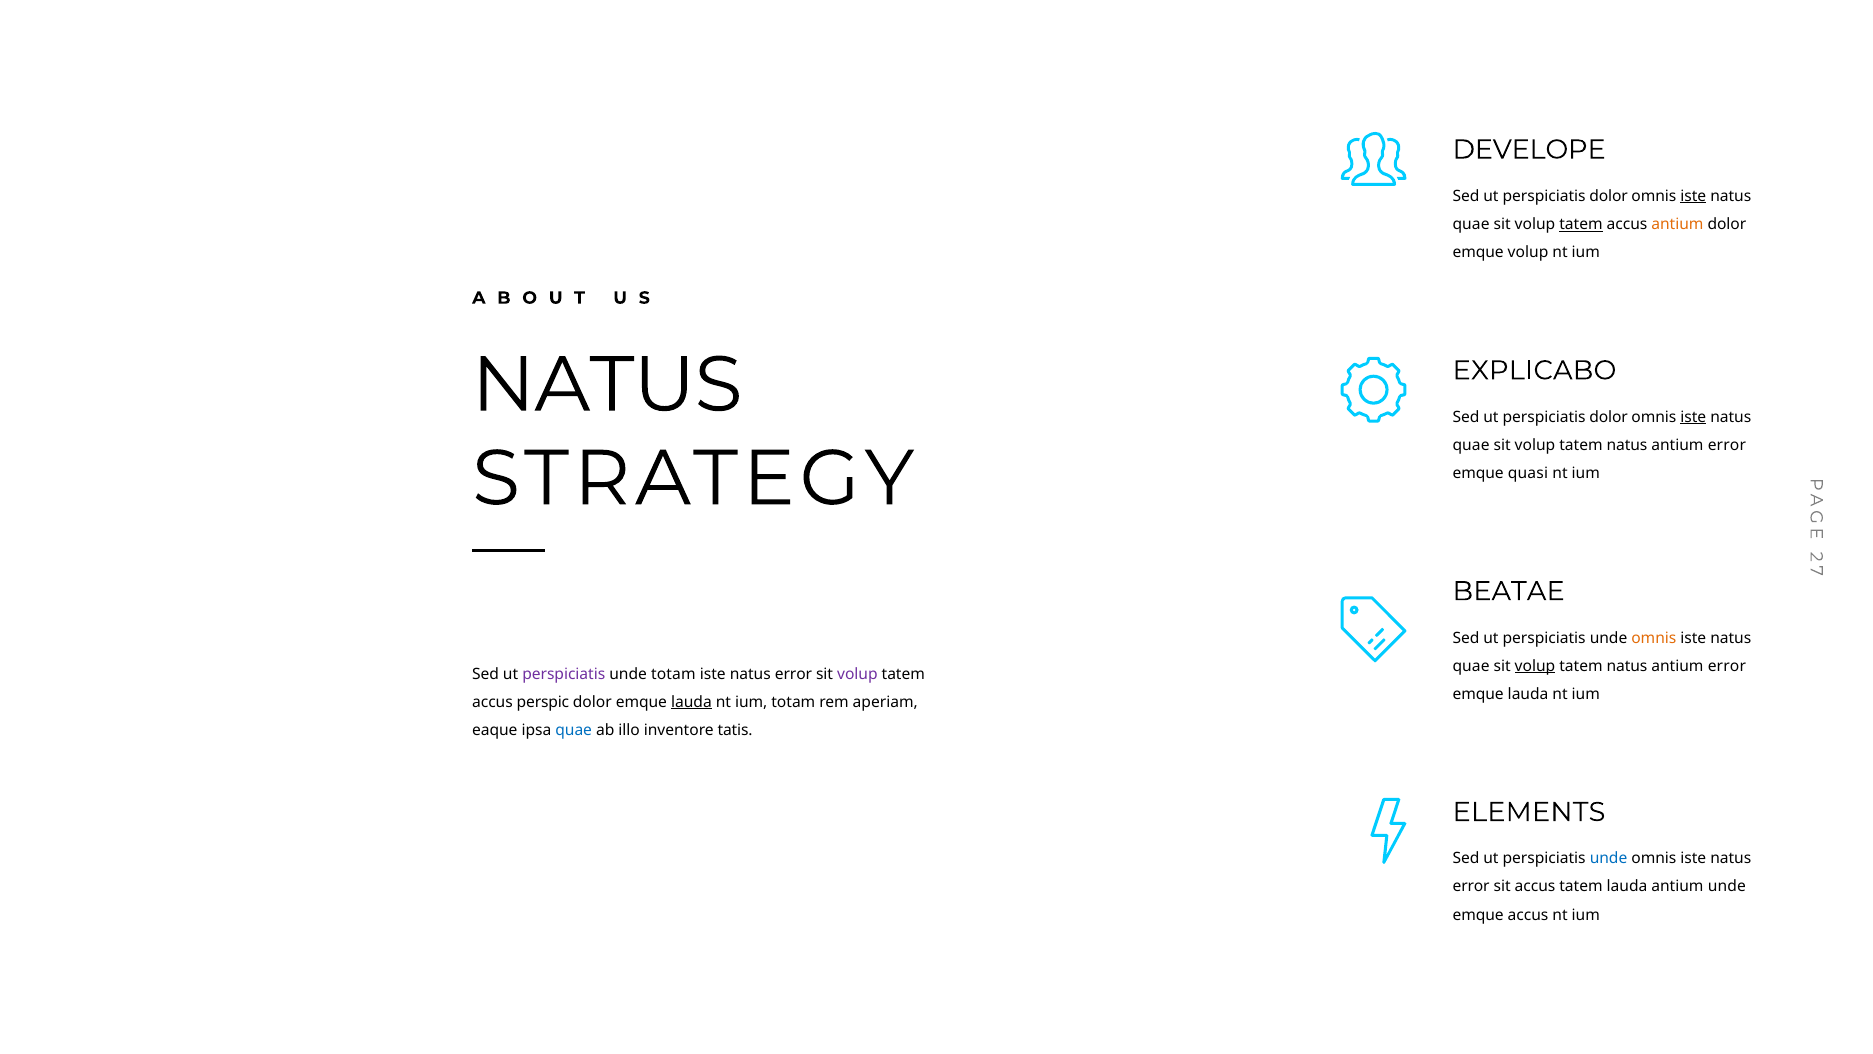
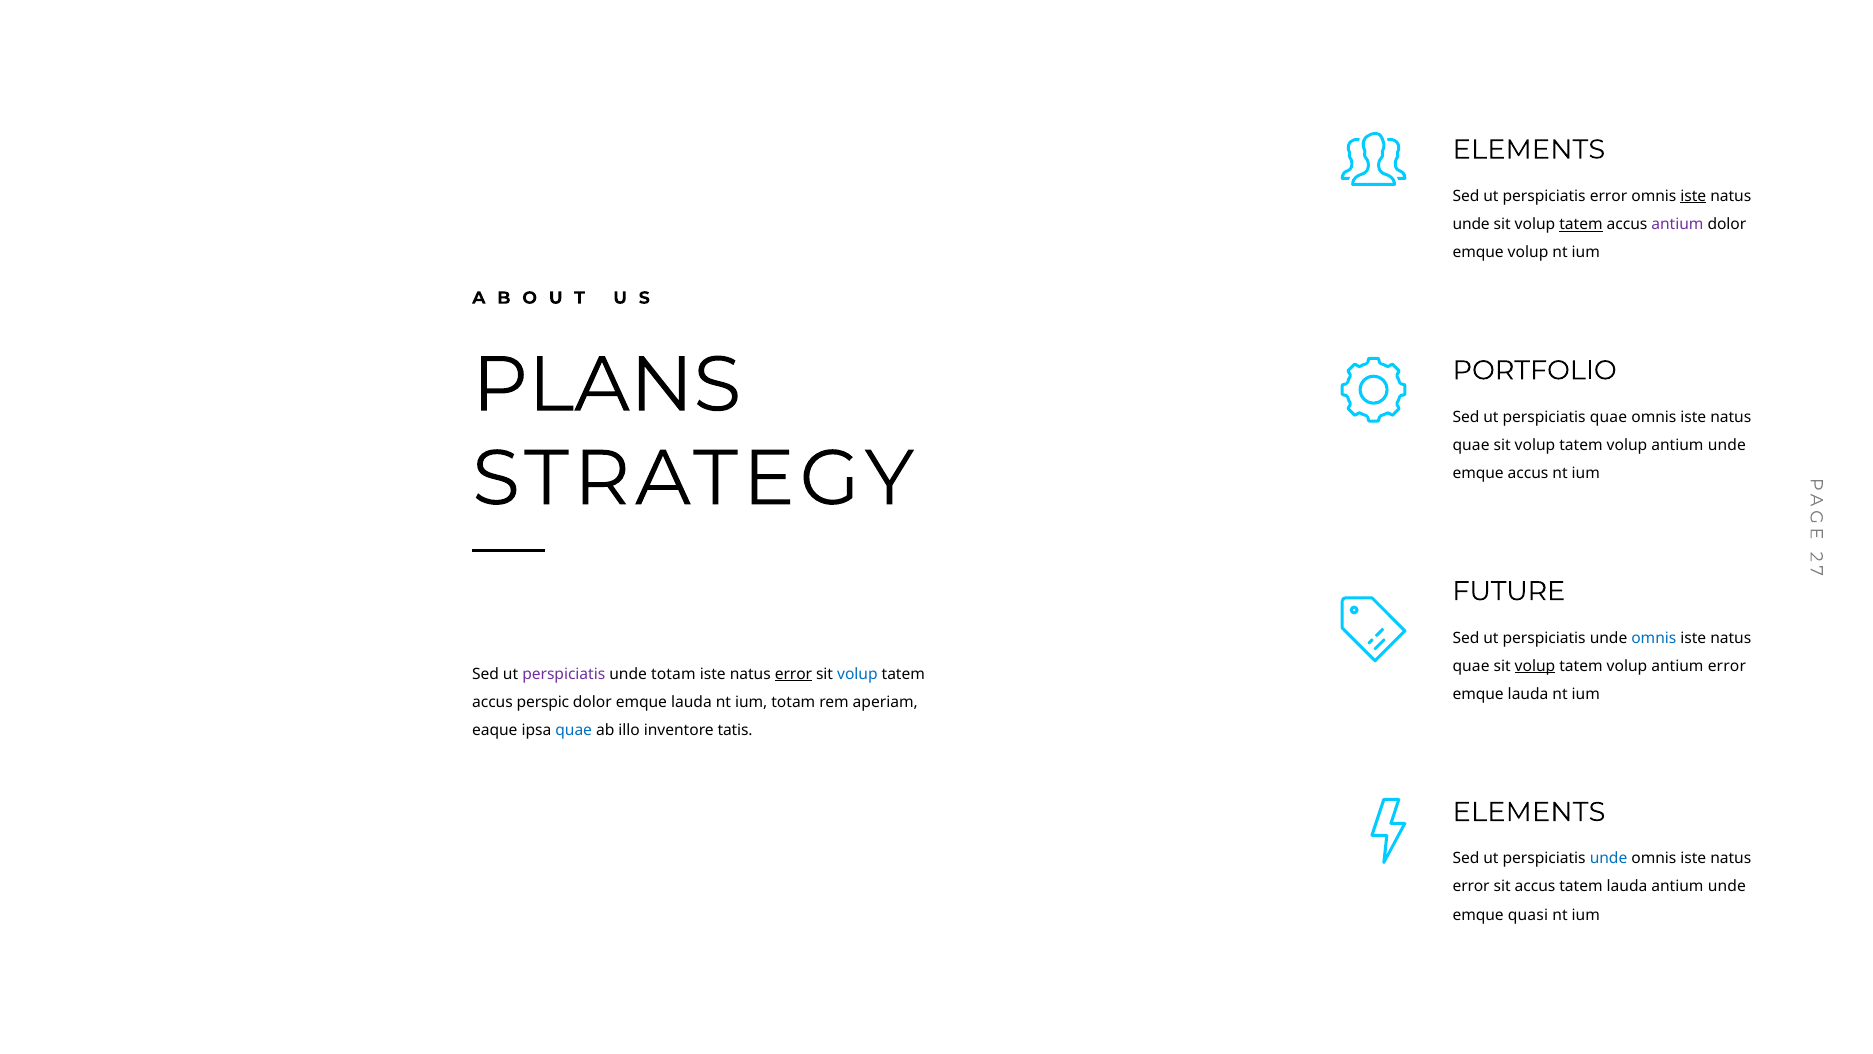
DEVELOPE at (1529, 149): DEVELOPE -> ELEMENTS
dolor at (1609, 196): dolor -> error
quae at (1471, 224): quae -> unde
antium at (1677, 224) colour: orange -> purple
EXPLICABO: EXPLICABO -> PORTFOLIO
NATUS at (607, 385): NATUS -> PLANS
dolor at (1609, 417): dolor -> quae
iste at (1693, 417) underline: present -> none
natus at (1627, 445): natus -> volup
error at (1727, 445): error -> unde
emque quasi: quasi -> accus
BEATAE: BEATAE -> FUTURE
omnis at (1654, 638) colour: orange -> blue
natus at (1627, 666): natus -> volup
error at (793, 674) underline: none -> present
volup at (857, 674) colour: purple -> blue
lauda at (691, 702) underline: present -> none
emque accus: accus -> quasi
